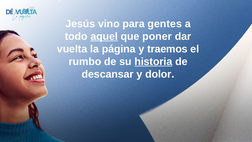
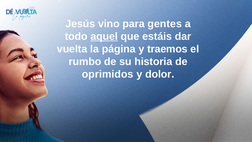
poner: poner -> estáis
historia underline: present -> none
descansar: descansar -> oprimidos
